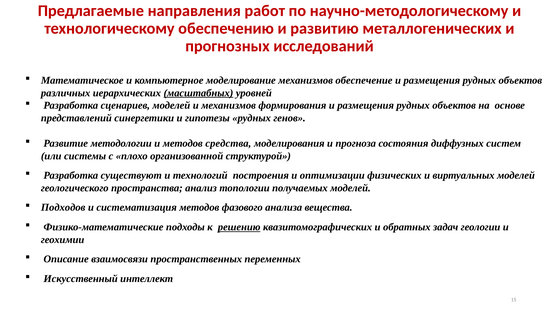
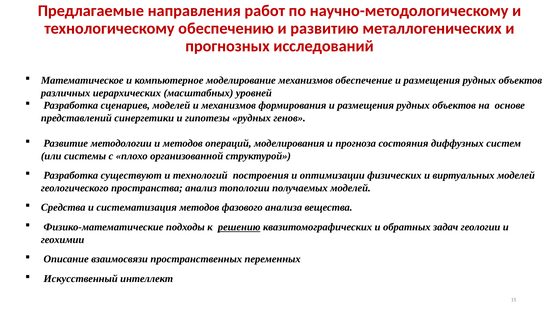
масштабных underline: present -> none
средства: средства -> операций
Подходов: Подходов -> Средства
